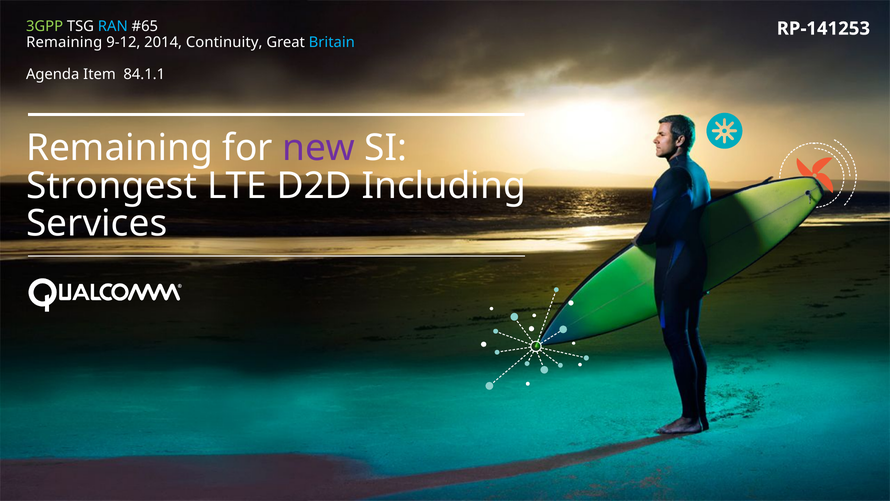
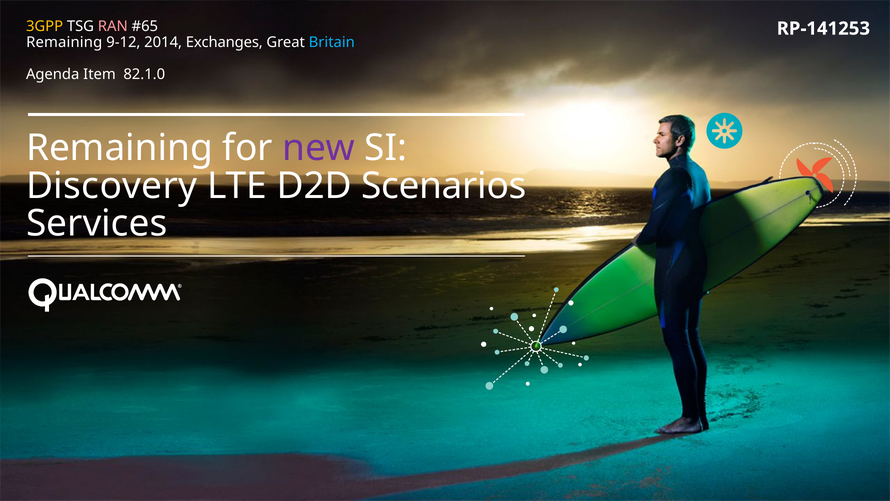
3GPP colour: light green -> yellow
RAN colour: light blue -> pink
Continuity: Continuity -> Exchanges
84.1.1: 84.1.1 -> 82.1.0
Strongest: Strongest -> Discovery
Including: Including -> Scenarios
